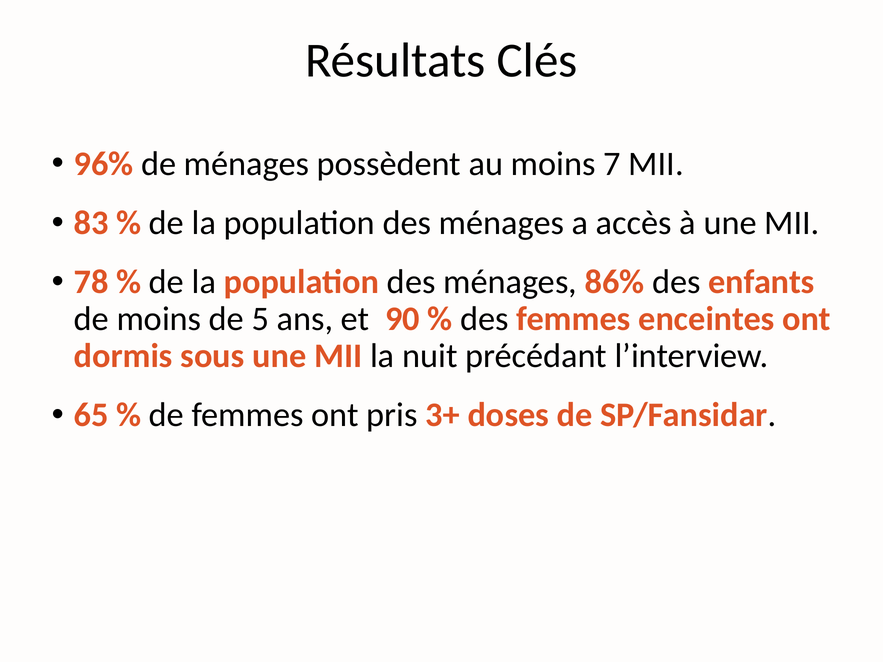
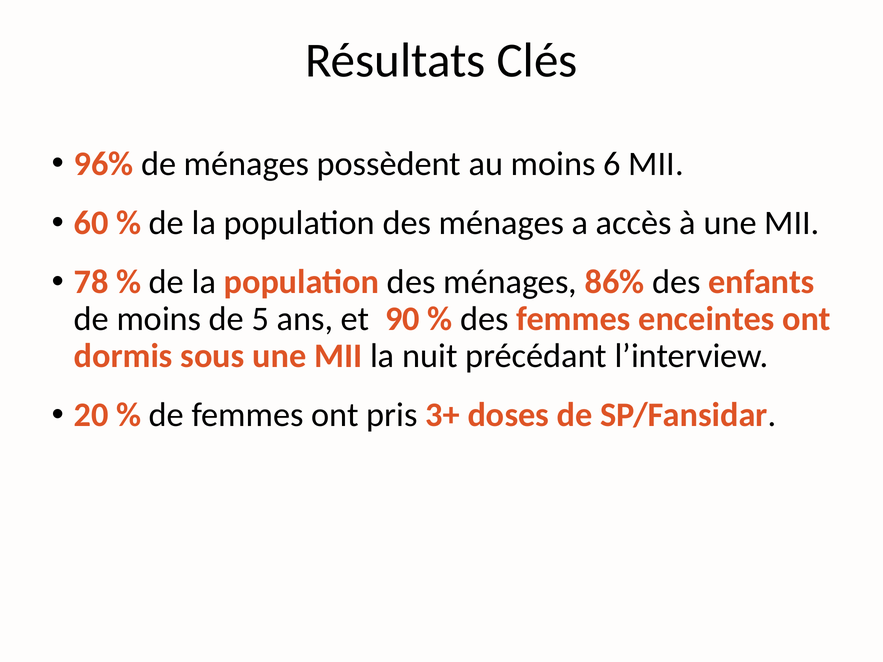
7: 7 -> 6
83: 83 -> 60
65: 65 -> 20
